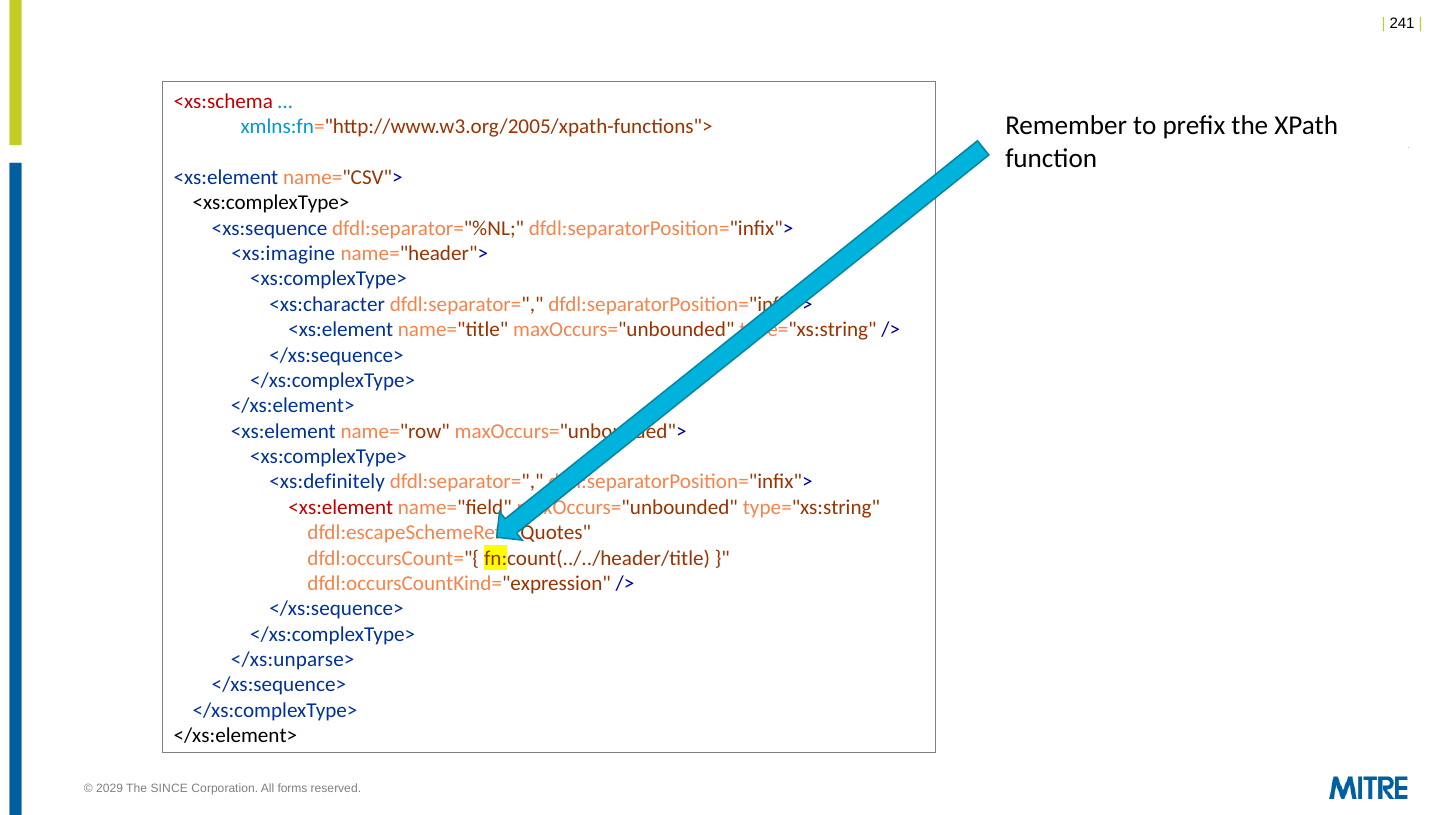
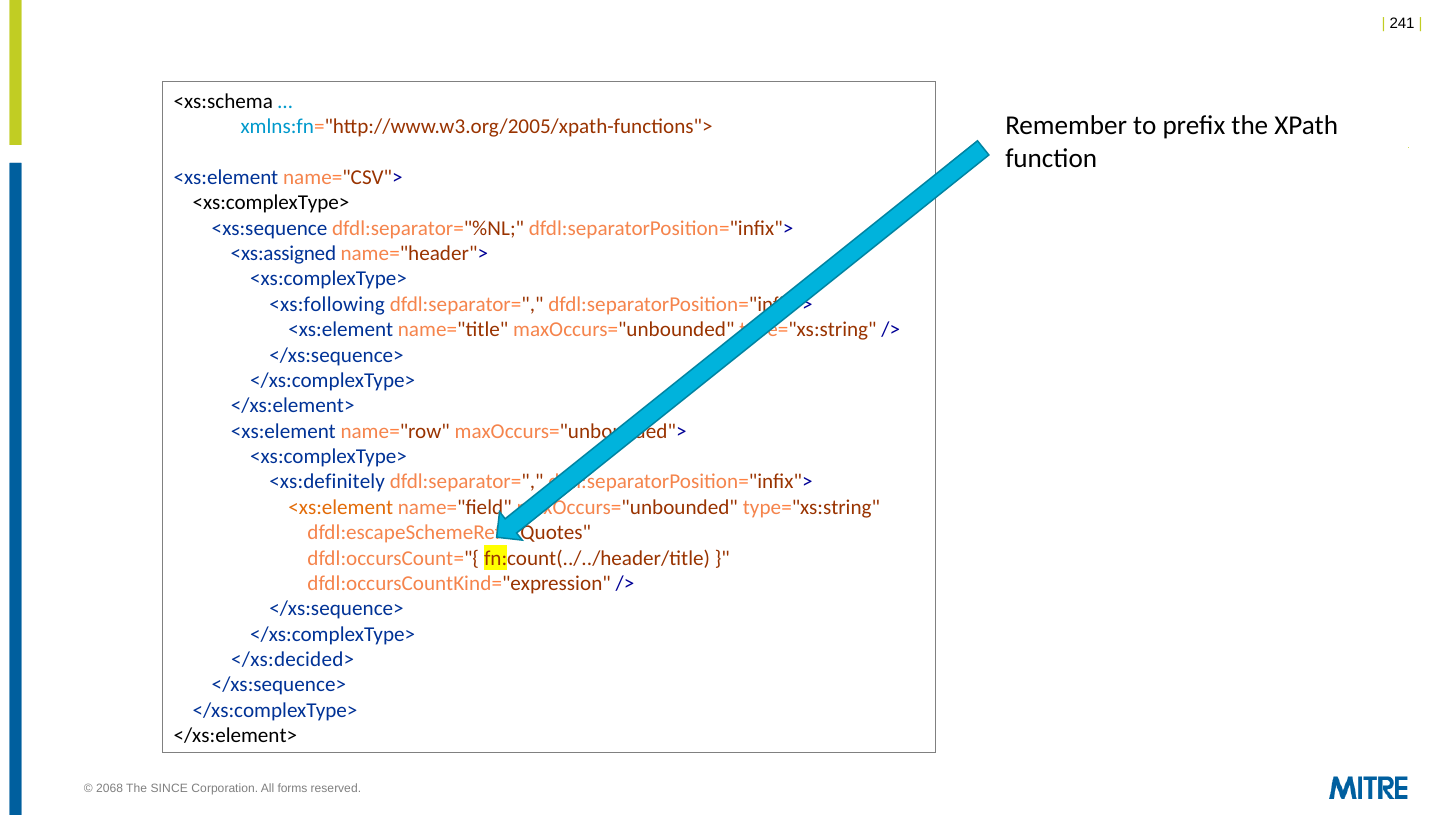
<xs:schema colour: red -> black
<xs:imagine: <xs:imagine -> <xs:assigned
<xs:character: <xs:character -> <xs:following
<xs:element at (341, 507) colour: red -> orange
</xs:unparse>: </xs:unparse> -> </xs:decided>
2029: 2029 -> 2068
